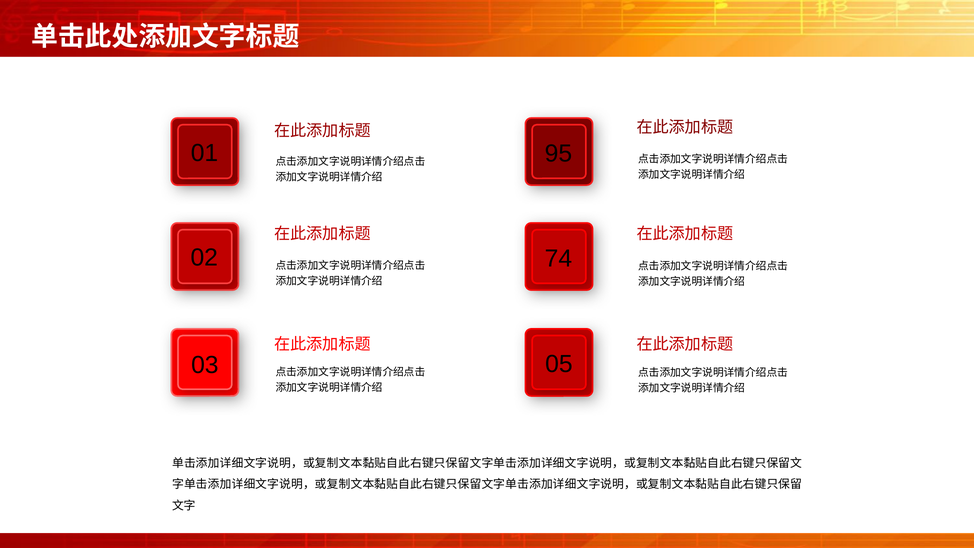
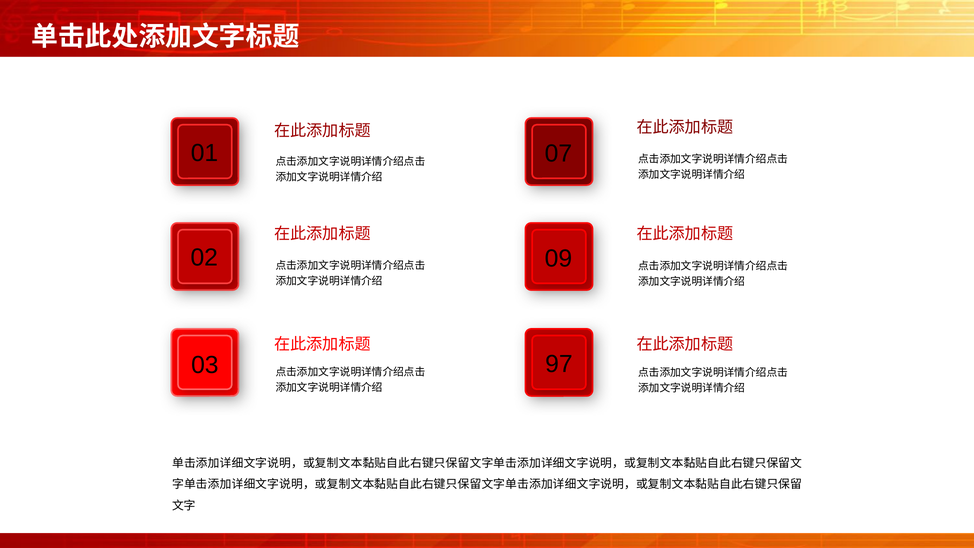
95: 95 -> 07
74: 74 -> 09
05: 05 -> 97
